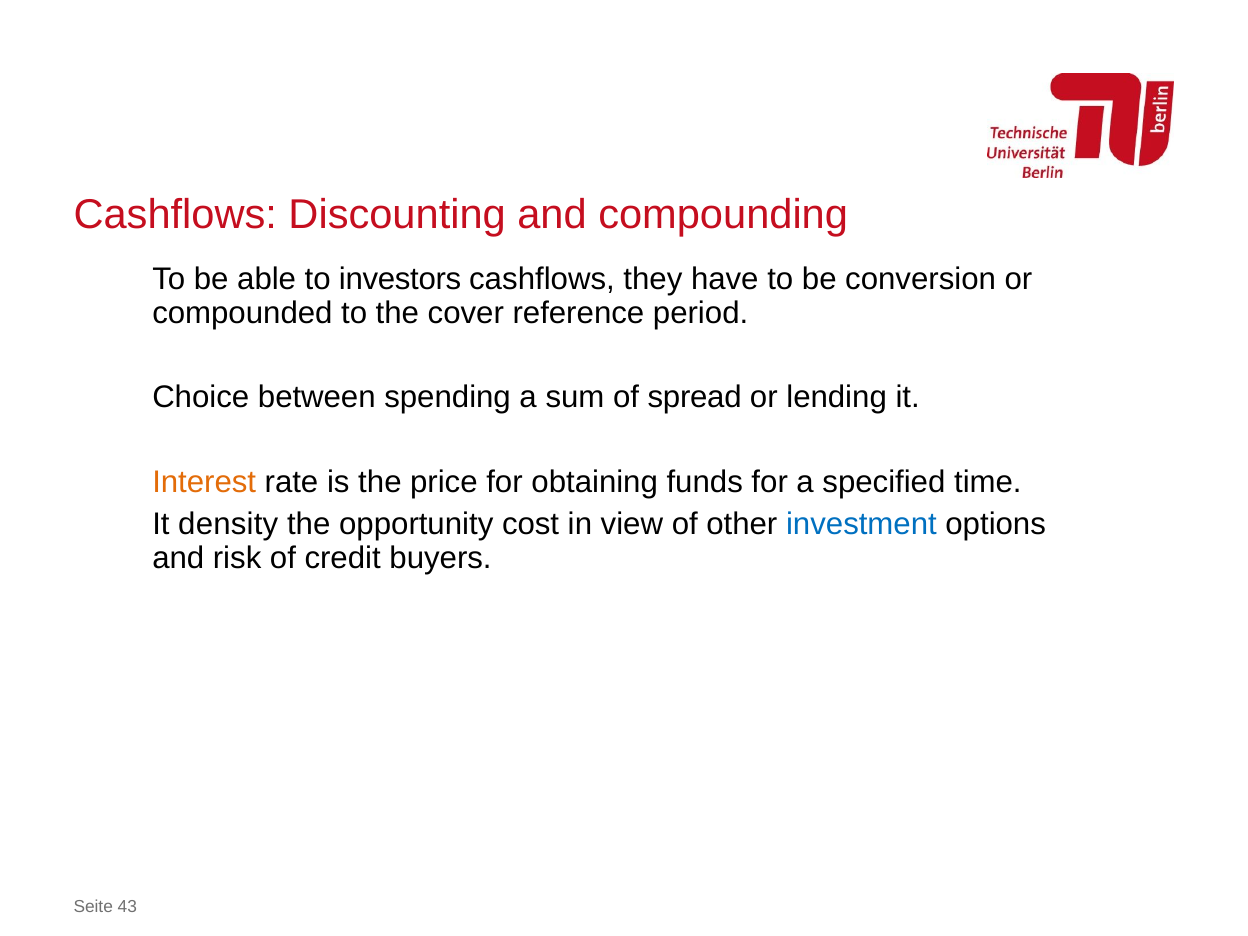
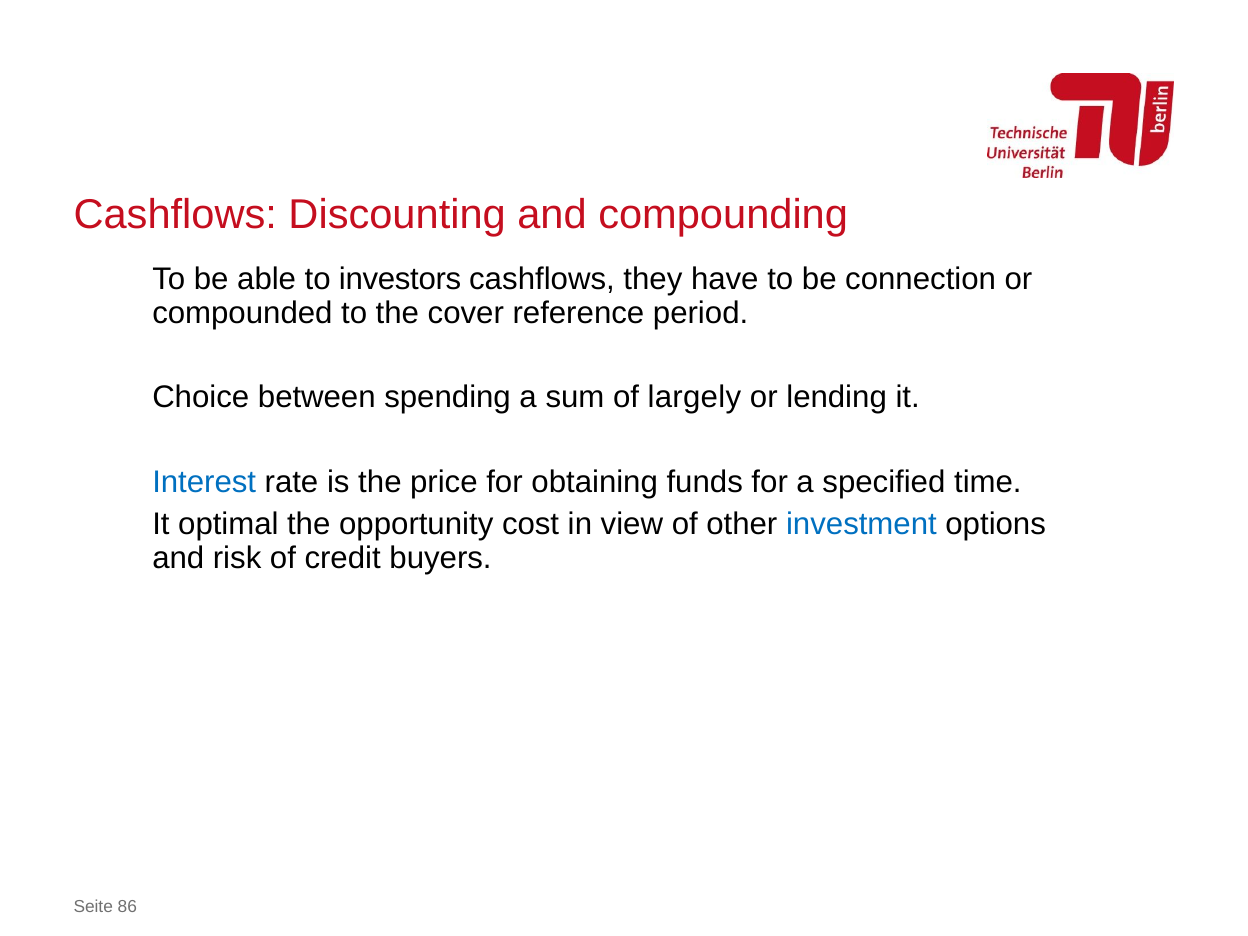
conversion: conversion -> connection
spread: spread -> largely
Interest colour: orange -> blue
density: density -> optimal
43: 43 -> 86
